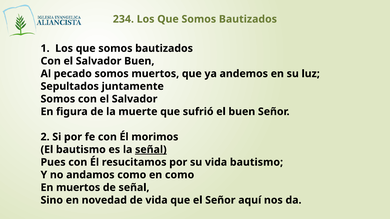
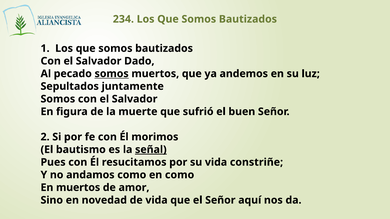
Salvador Buen: Buen -> Dado
somos at (112, 74) underline: none -> present
vida bautismo: bautismo -> constriñe
de señal: señal -> amor
